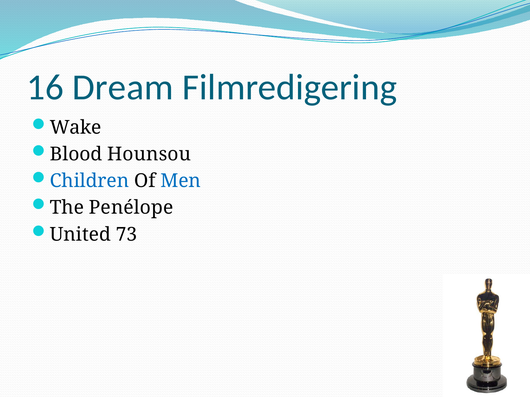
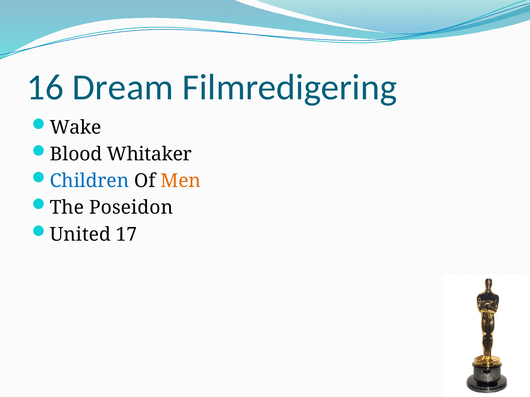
Hounsou: Hounsou -> Whitaker
Men colour: blue -> orange
Penélope: Penélope -> Poseidon
73: 73 -> 17
